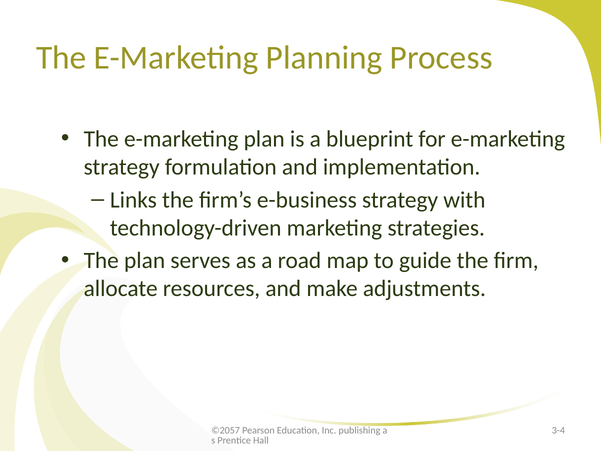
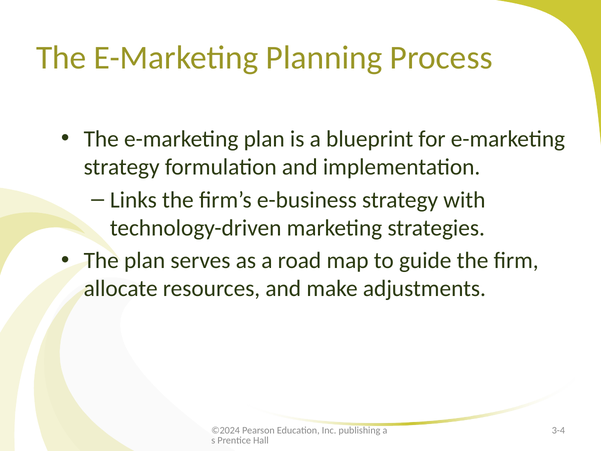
©2057: ©2057 -> ©2024
